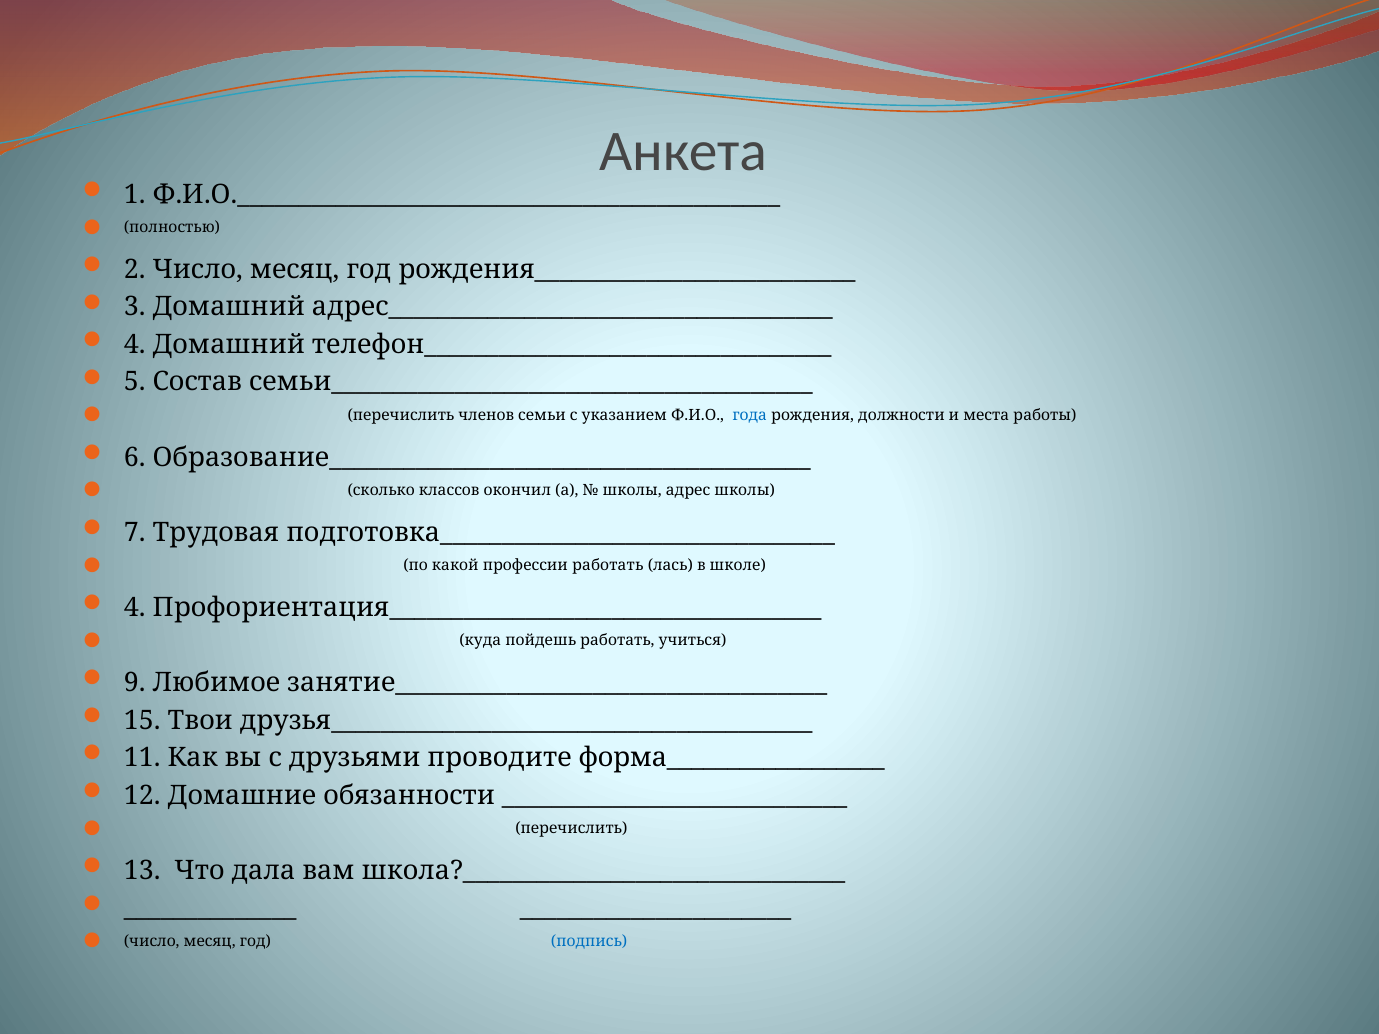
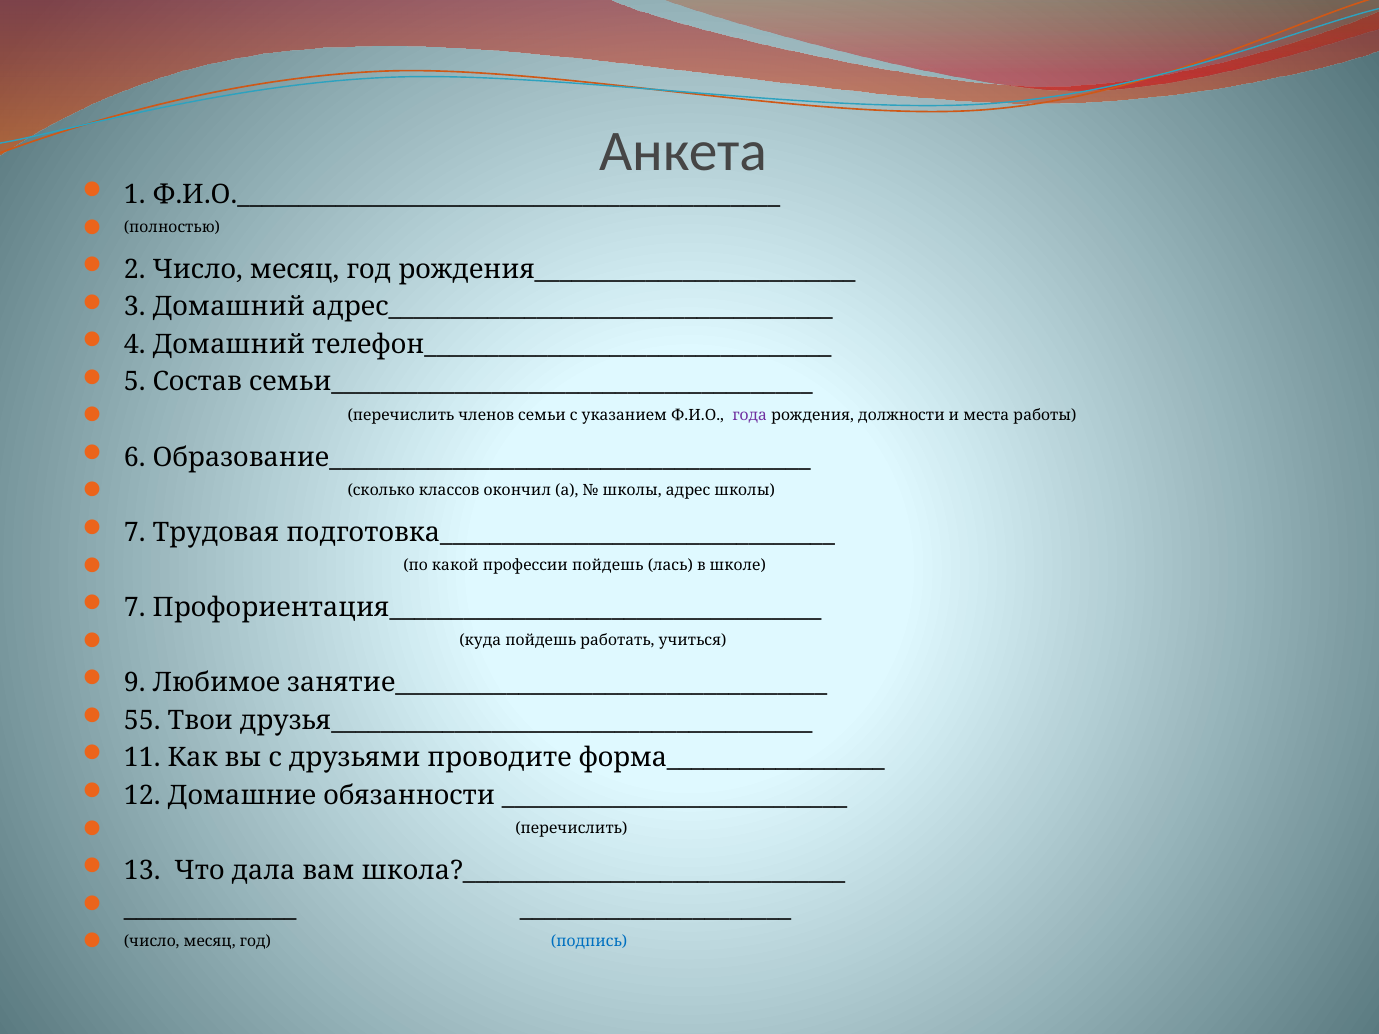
года colour: blue -> purple
профессии работать: работать -> пойдешь
4 at (135, 608): 4 -> 7
15: 15 -> 55
